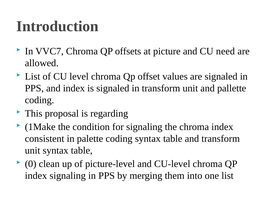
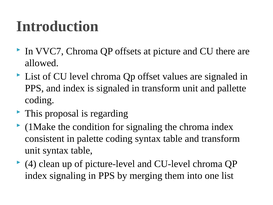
need: need -> there
0: 0 -> 4
